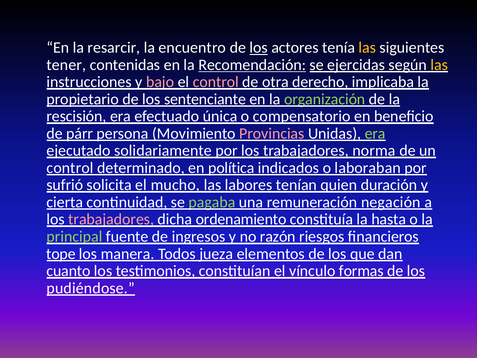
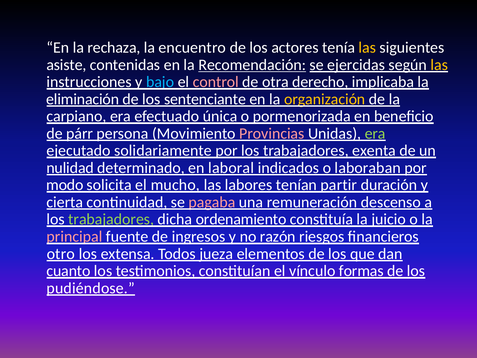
resarcir: resarcir -> rechaza
los at (259, 48) underline: present -> none
tener: tener -> asiste
bajo colour: pink -> light blue
propietario: propietario -> eliminación
organización colour: light green -> yellow
rescisión: rescisión -> carpiano
compensatorio: compensatorio -> pormenorizada
norma: norma -> exenta
control at (70, 168): control -> nulidad
política: política -> laboral
sufrió: sufrió -> modo
quien: quien -> partir
pagaba colour: light green -> pink
negación: negación -> descenso
trabajadores at (111, 219) colour: pink -> light green
hasta: hasta -> juicio
principal colour: light green -> pink
tope: tope -> otro
manera: manera -> extensa
